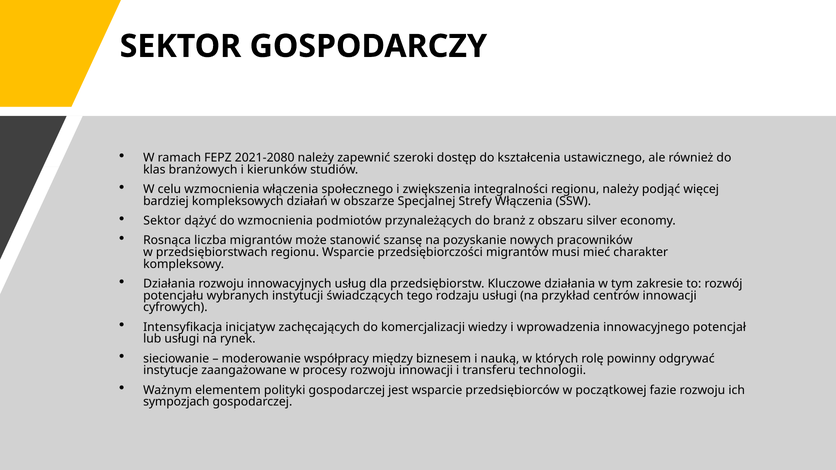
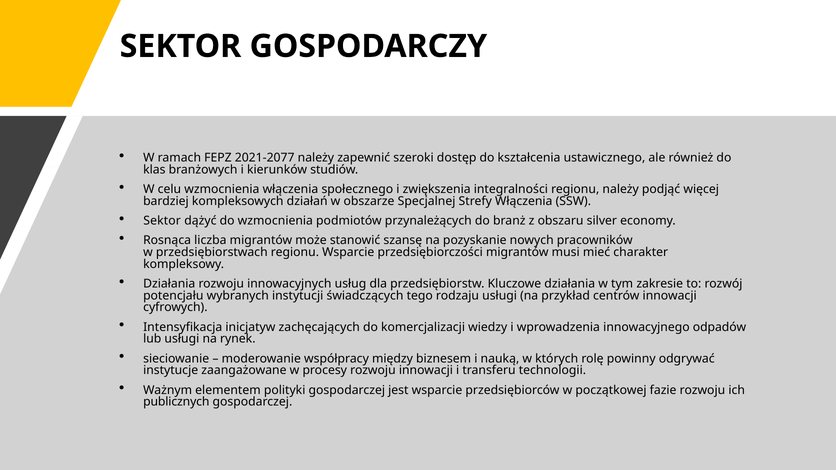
2021-2080: 2021-2080 -> 2021-2077
potencjał: potencjał -> odpadów
sympozjach: sympozjach -> publicznych
